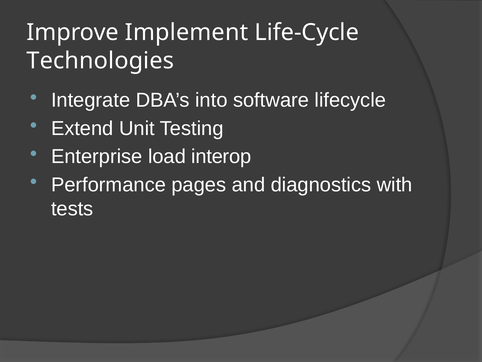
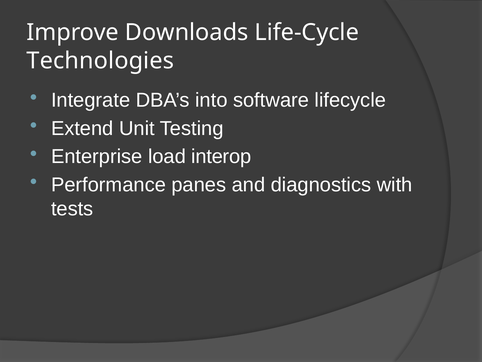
Implement: Implement -> Downloads
pages: pages -> panes
